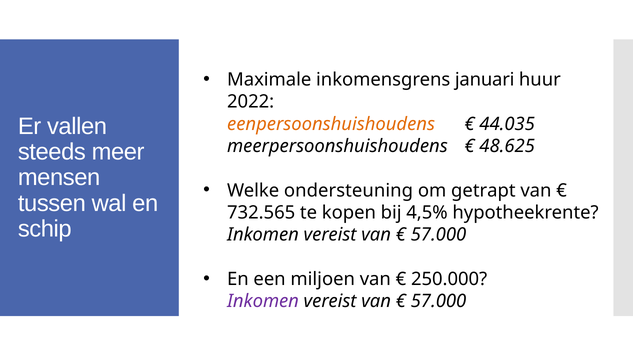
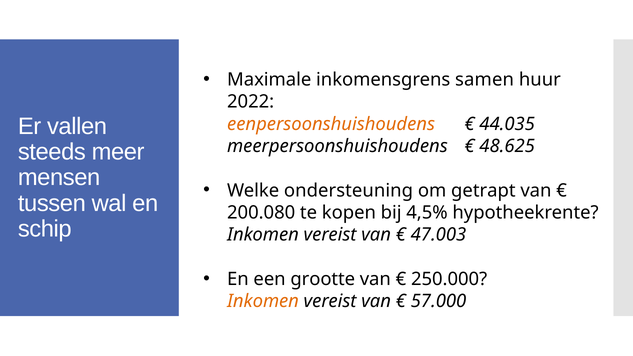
januari: januari -> samen
732.565: 732.565 -> 200.080
57.000 at (438, 235): 57.000 -> 47.003
miljoen: miljoen -> grootte
Inkomen at (263, 301) colour: purple -> orange
